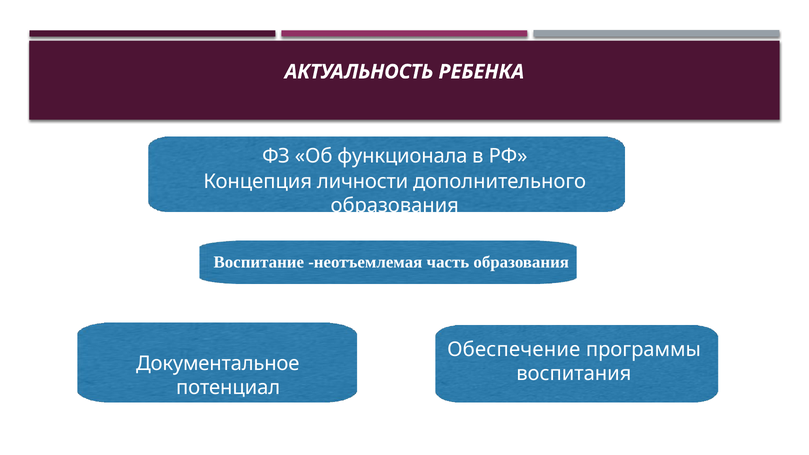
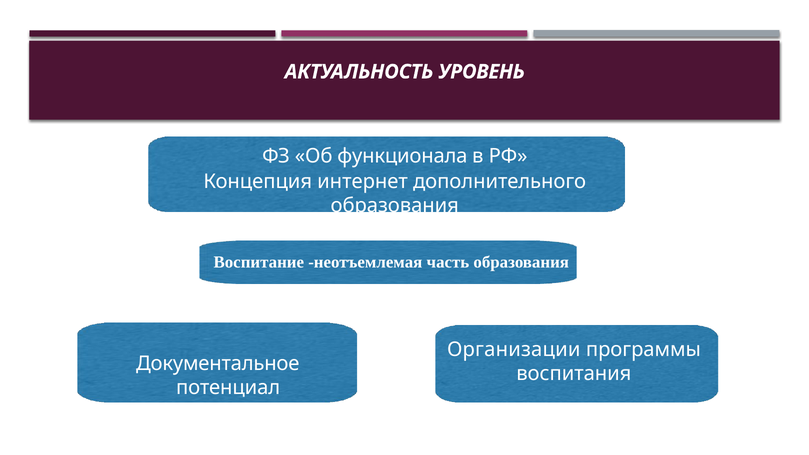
РЕБЕНКА: РЕБЕНКА -> УРОВЕНЬ
личности: личности -> интернет
Обеспечение: Обеспечение -> Организации
